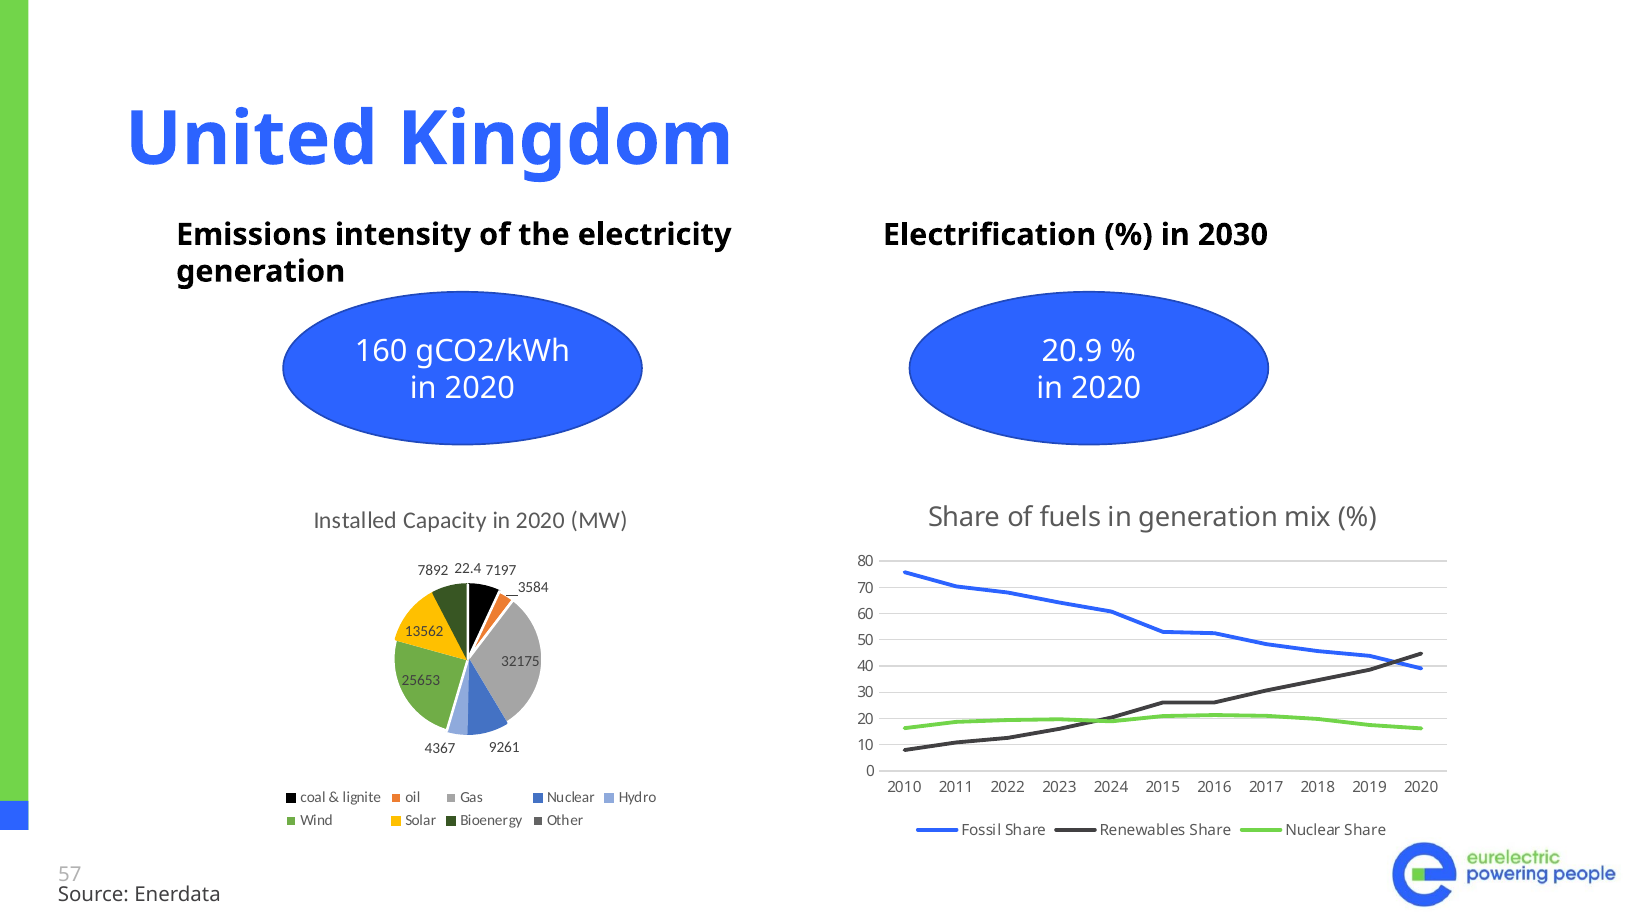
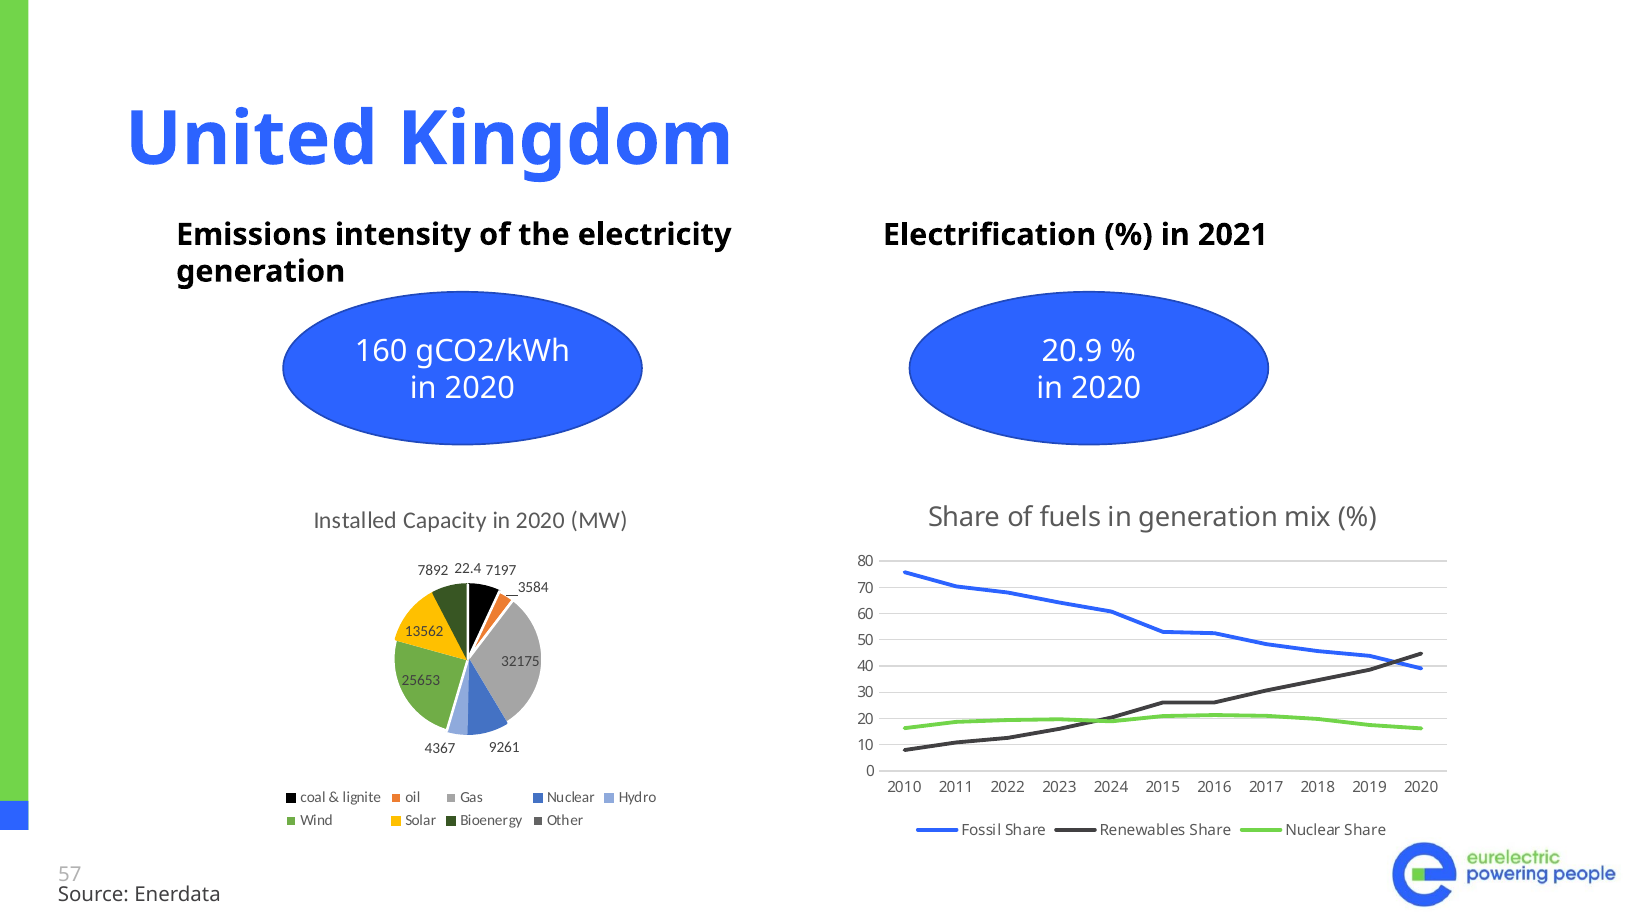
2030: 2030 -> 2021
